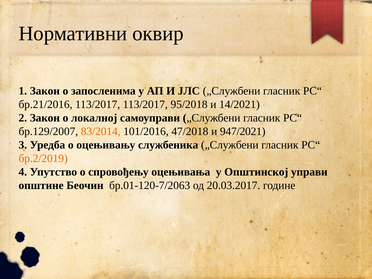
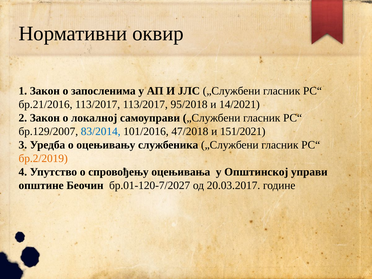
83/2014 colour: orange -> blue
947/2021: 947/2021 -> 151/2021
бр.01-120-7/2063: бр.01-120-7/2063 -> бр.01-120-7/2027
